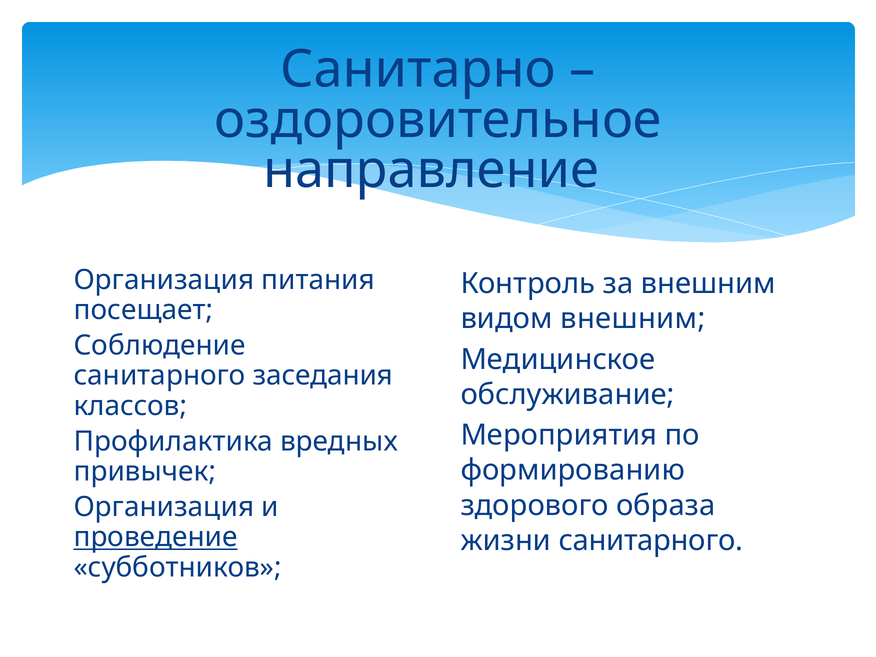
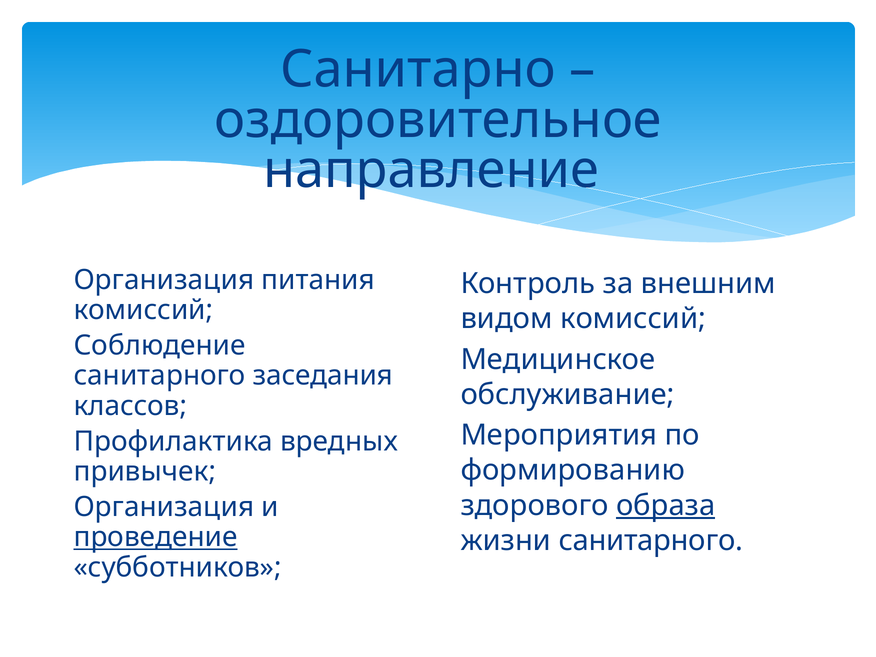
посещает at (143, 310): посещает -> комиссий
видом внешним: внешним -> комиссий
образа underline: none -> present
